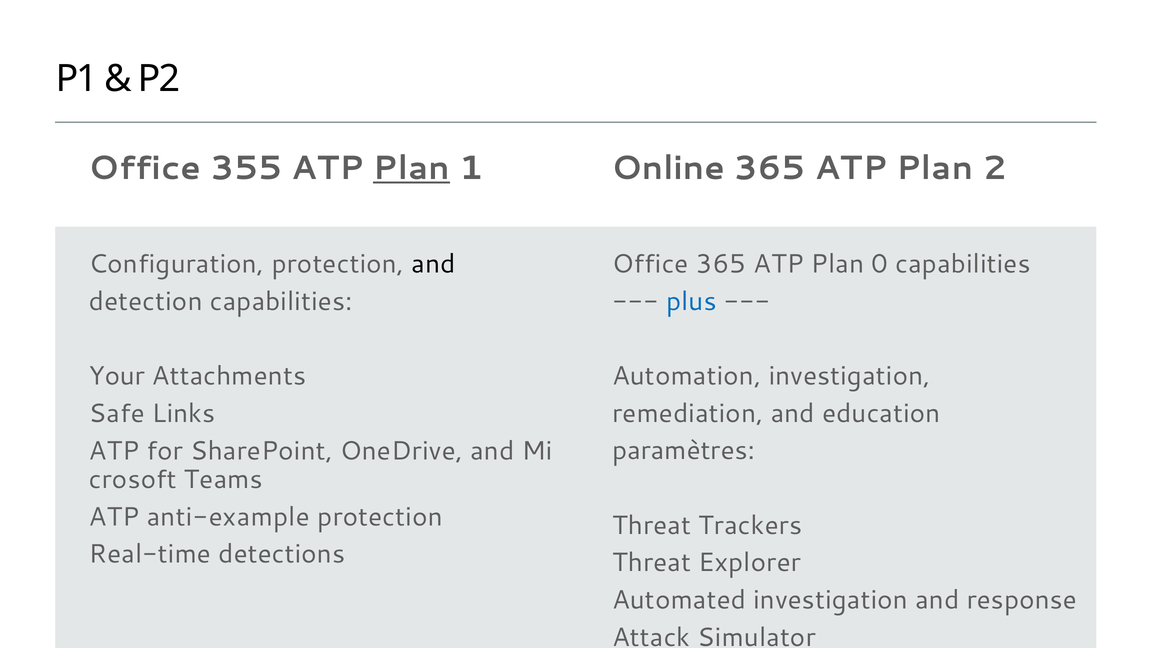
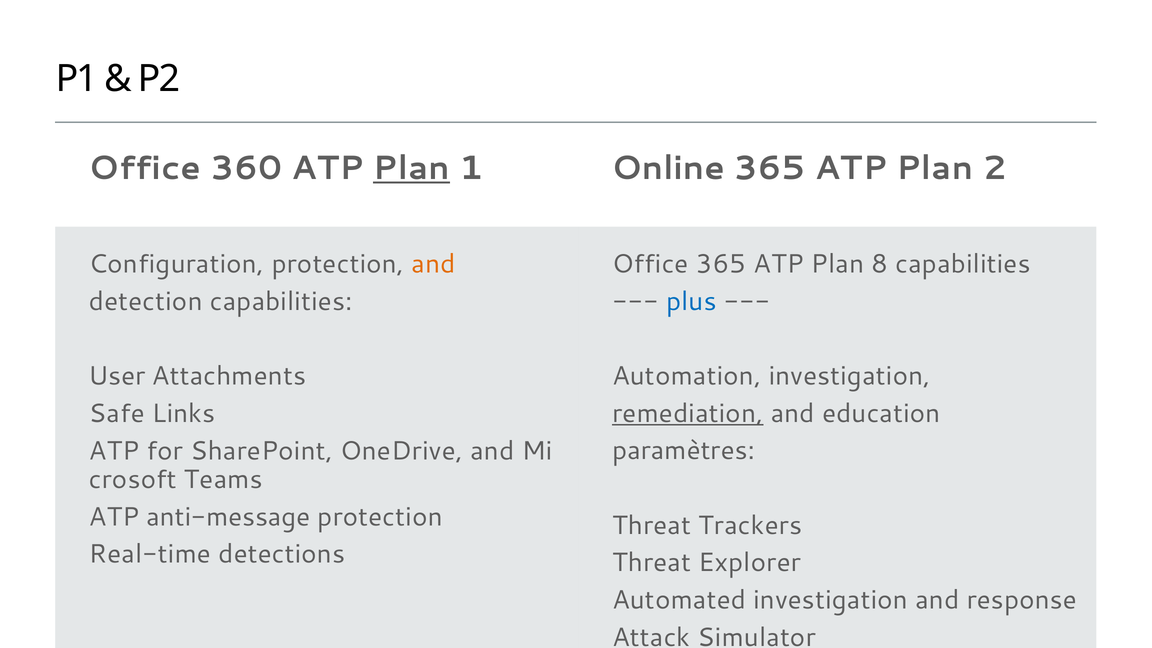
355: 355 -> 360
and at (434, 264) colour: black -> orange
0: 0 -> 8
Your: Your -> User
remediation underline: none -> present
anti-example: anti-example -> anti-message
